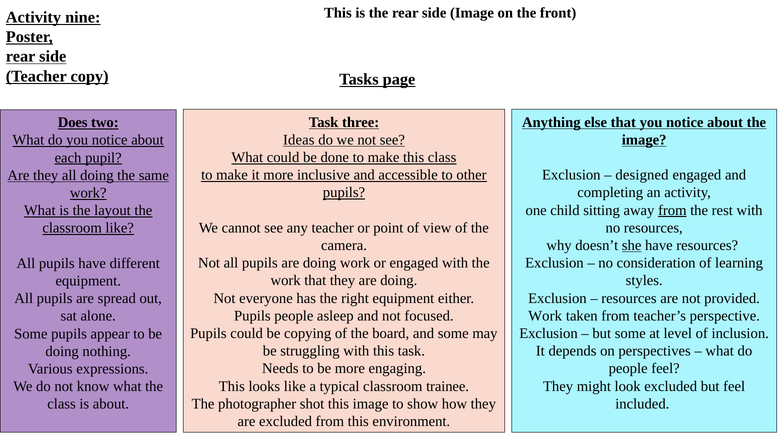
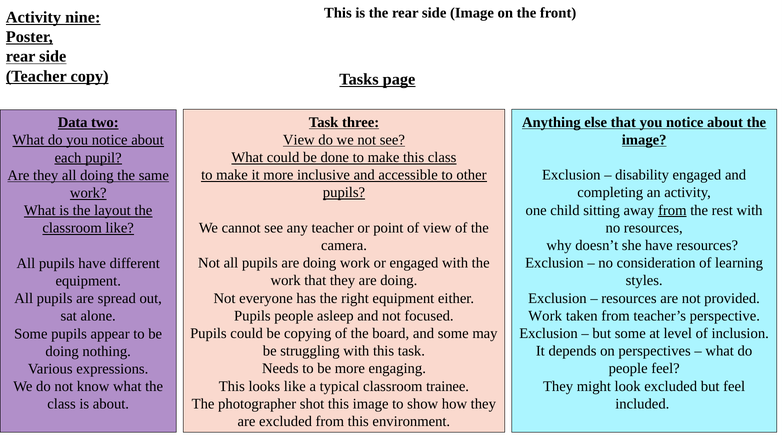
Does: Does -> Data
Ideas at (299, 140): Ideas -> View
designed: designed -> disability
she underline: present -> none
